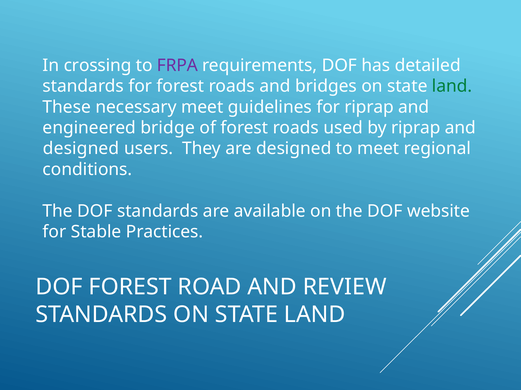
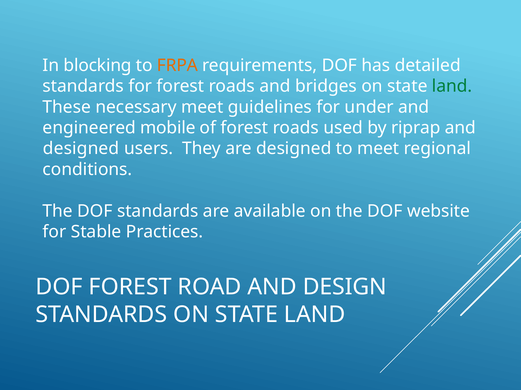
crossing: crossing -> blocking
FRPA colour: purple -> orange
for riprap: riprap -> under
bridge: bridge -> mobile
REVIEW: REVIEW -> DESIGN
